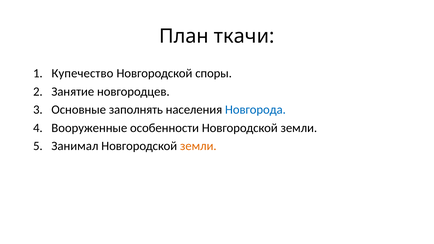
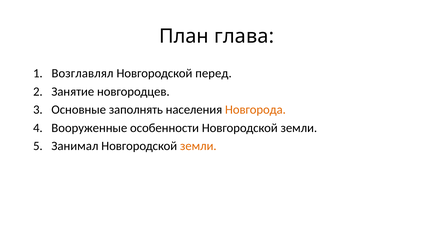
ткачи: ткачи -> глава
Купечество: Купечество -> Возглавлял
споры: споры -> перед
Новгорода colour: blue -> orange
